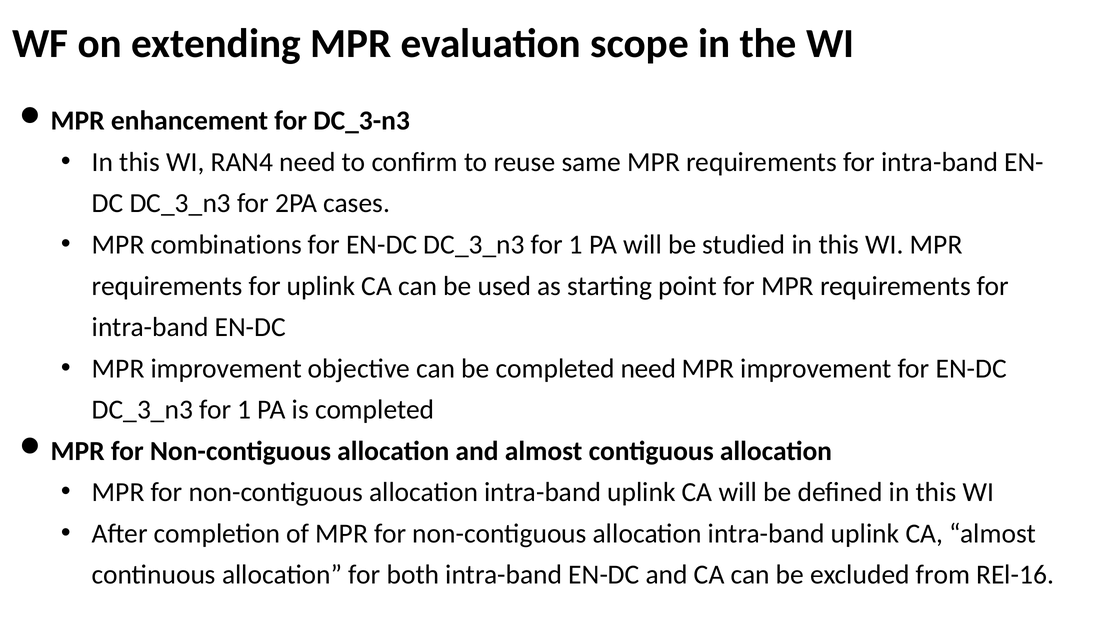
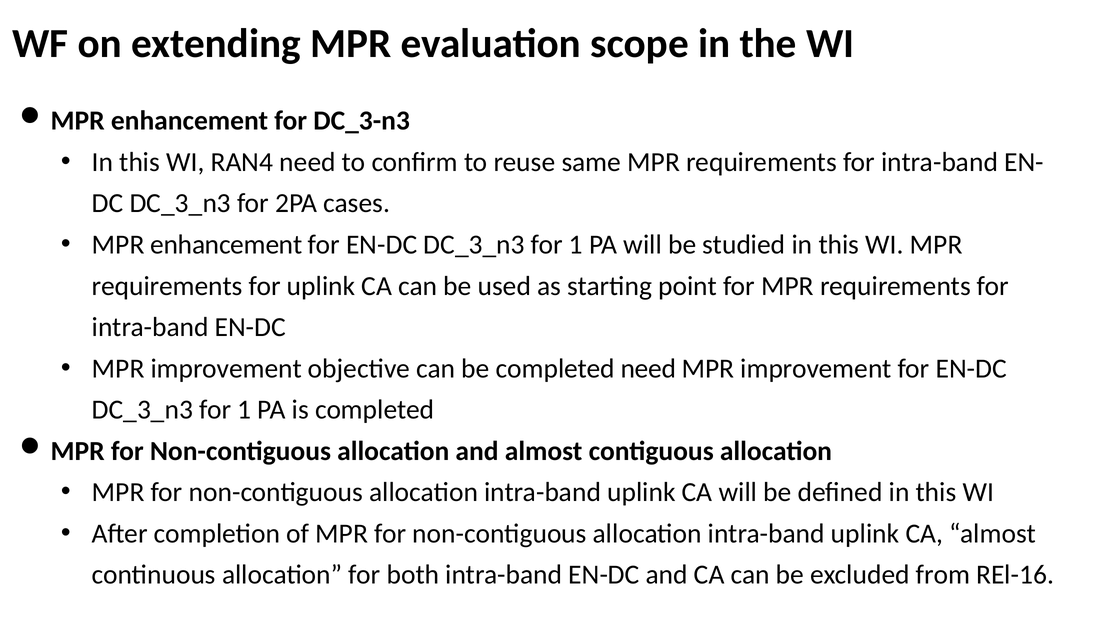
combinations at (226, 245): combinations -> enhancement
